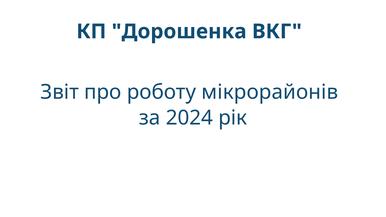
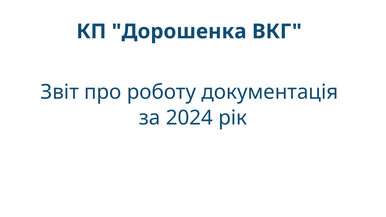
мікрорайонів: мікрорайонів -> документація
